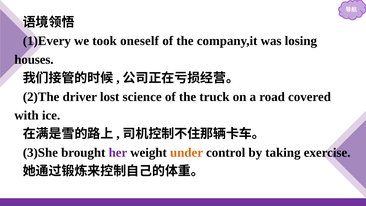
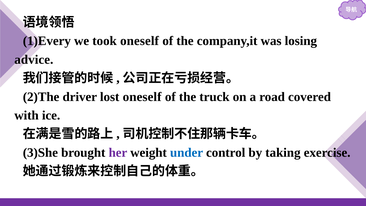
houses: houses -> advice
lost science: science -> oneself
under colour: orange -> blue
